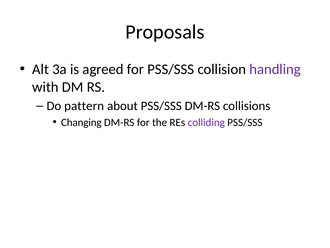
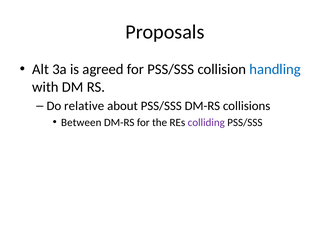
handling colour: purple -> blue
pattern: pattern -> relative
Changing: Changing -> Between
